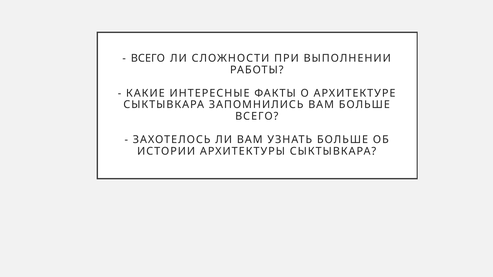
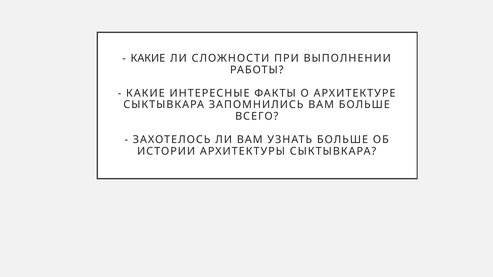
ВСЕГО at (148, 58): ВСЕГО -> КАКИЕ
